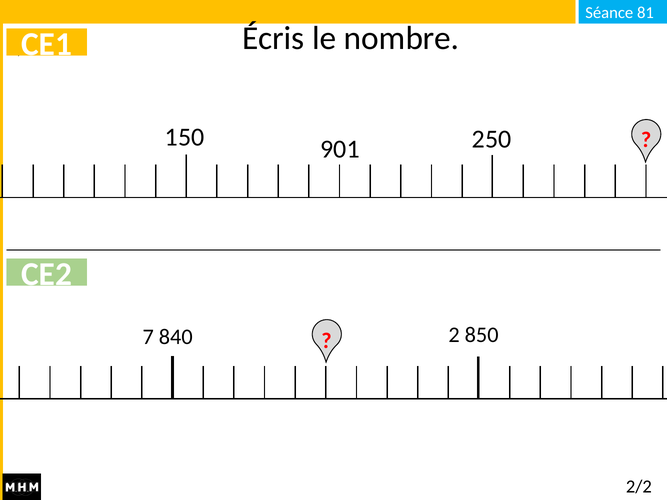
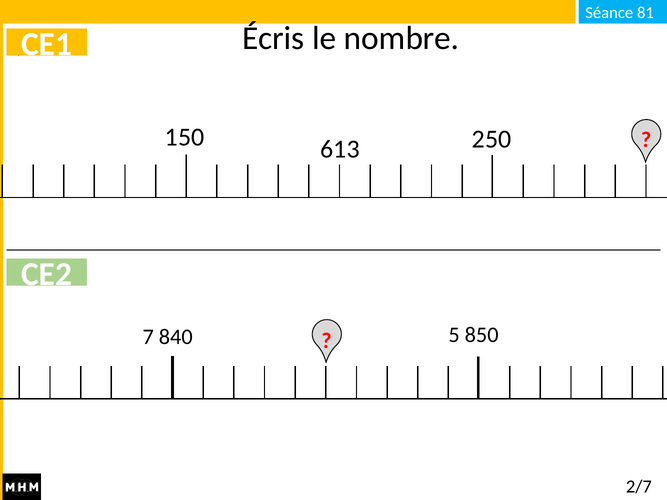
901: 901 -> 613
2: 2 -> 5
2/2: 2/2 -> 2/7
